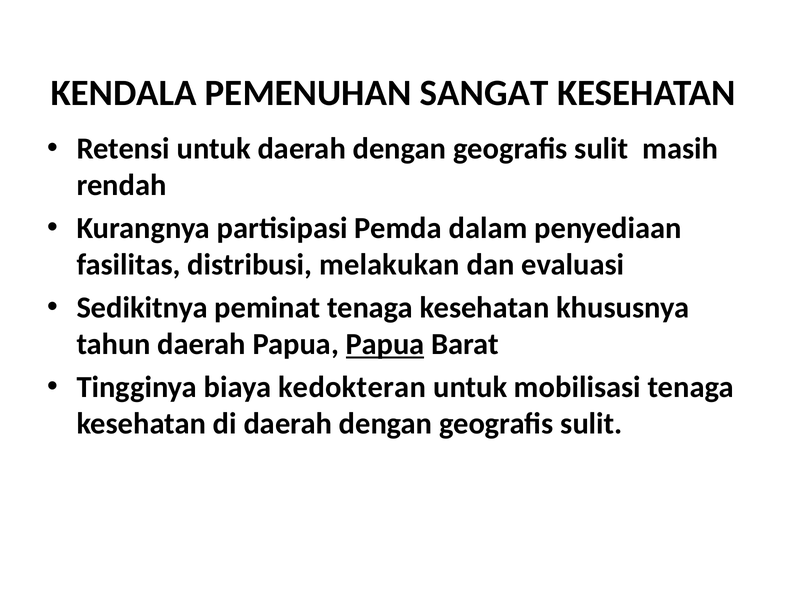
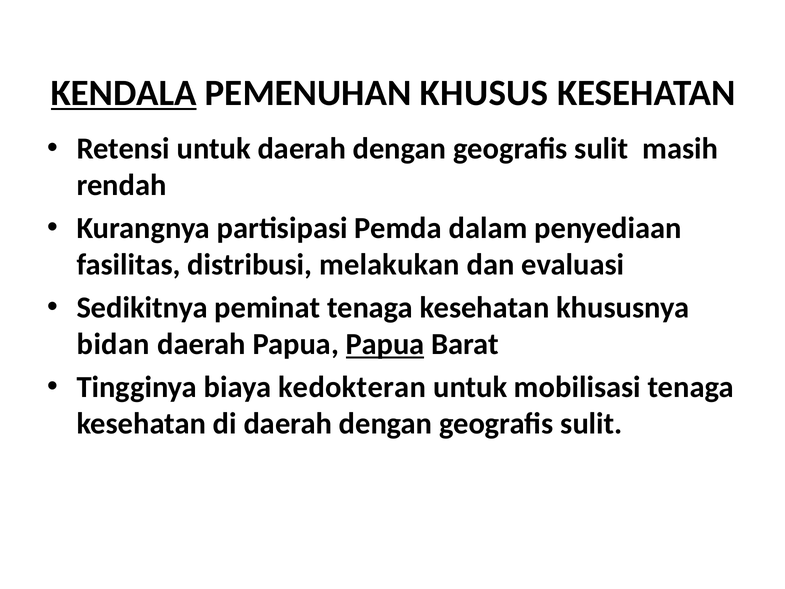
KENDALA underline: none -> present
SANGAT: SANGAT -> KHUSUS
tahun: tahun -> bidan
